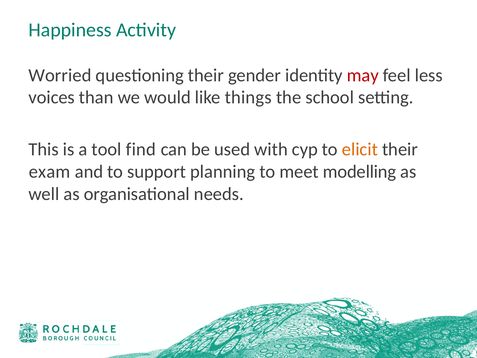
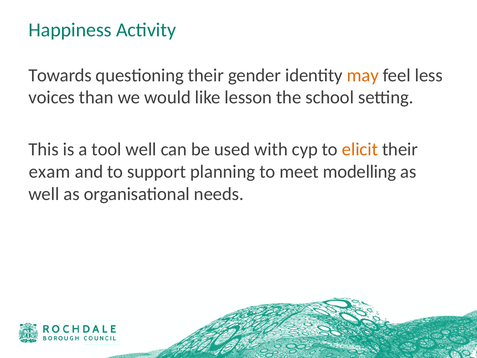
Worried: Worried -> Towards
may colour: red -> orange
things: things -> lesson
tool find: find -> well
